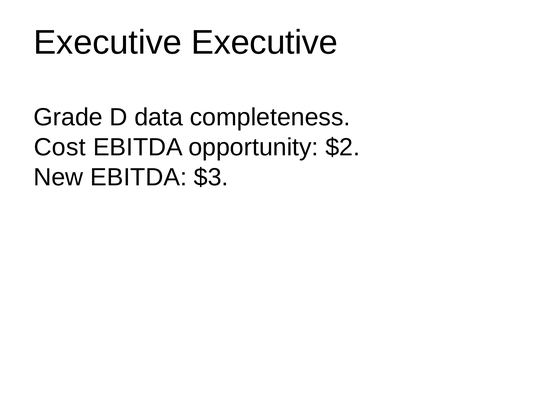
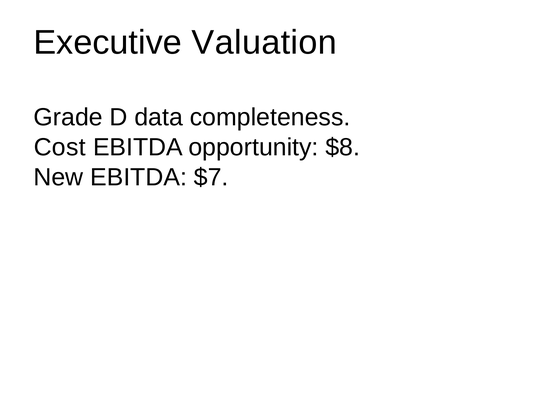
Executive Executive: Executive -> Valuation
$2: $2 -> $8
$3: $3 -> $7
